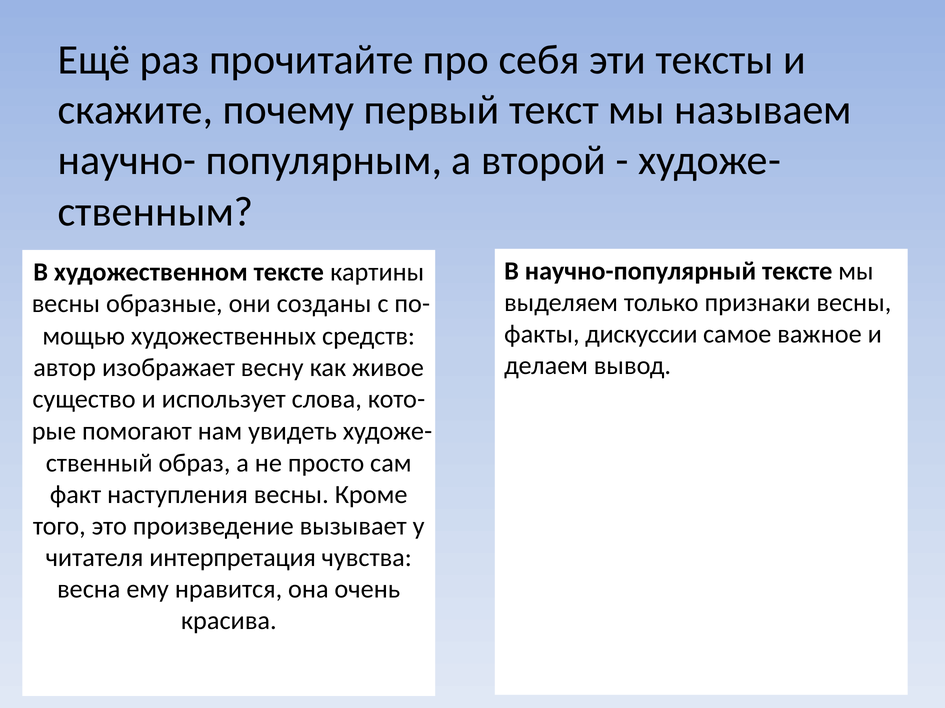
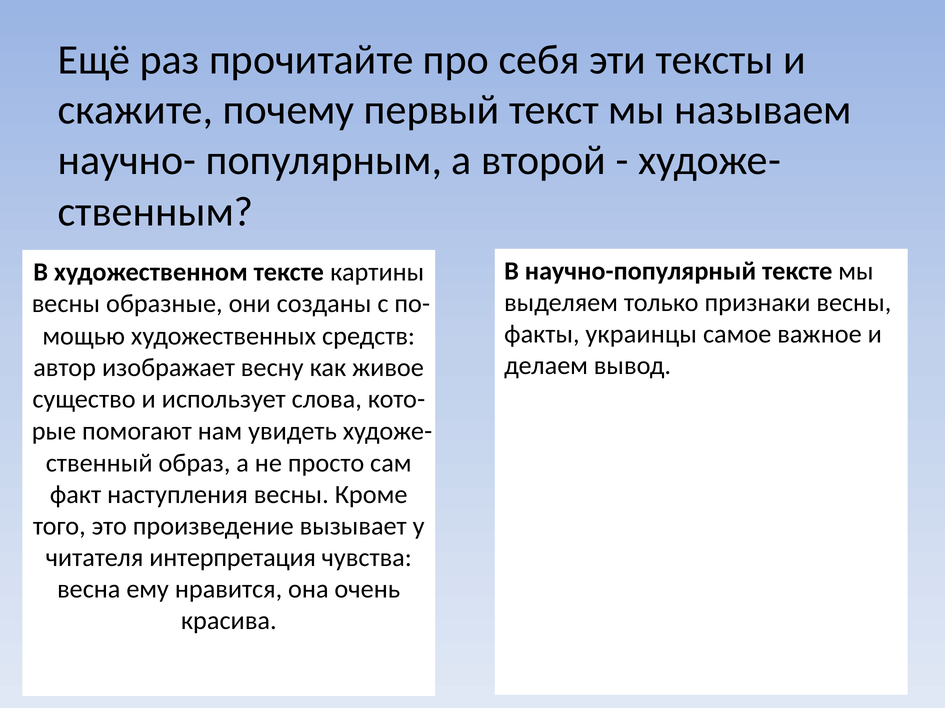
дискуссии: дискуссии -> украинцы
